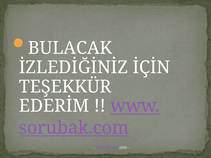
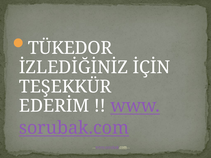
BULACAK: BULACAK -> TÜKEDOR
